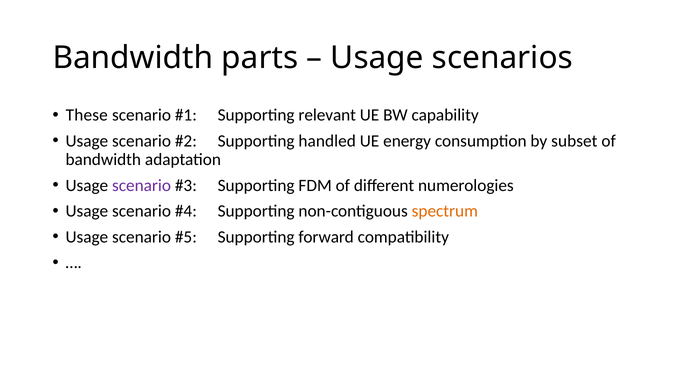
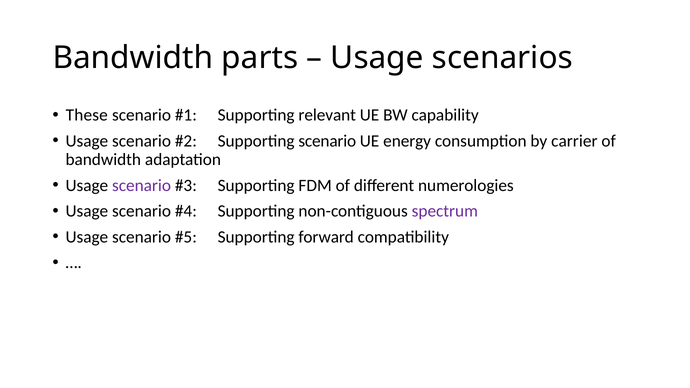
Supporting handled: handled -> scenario
subset: subset -> carrier
spectrum colour: orange -> purple
